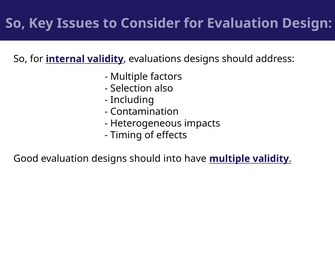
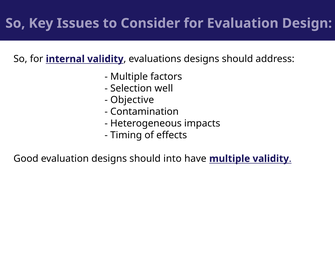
also: also -> well
Including: Including -> Objective
